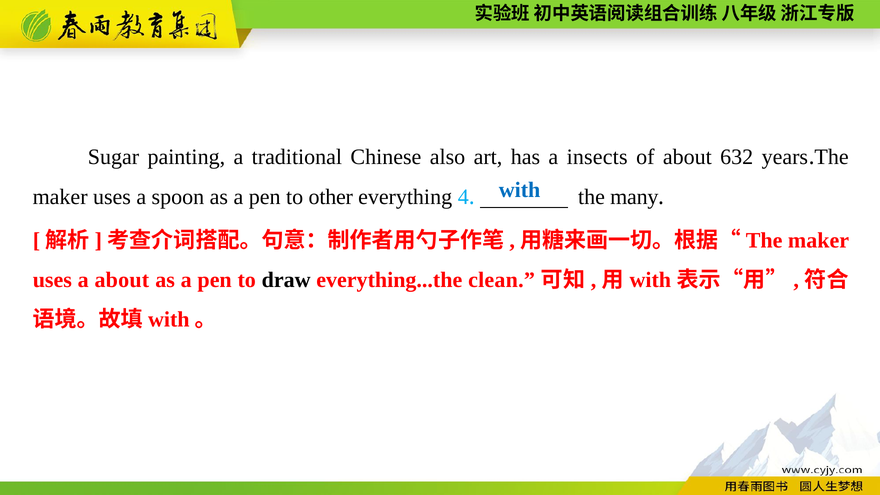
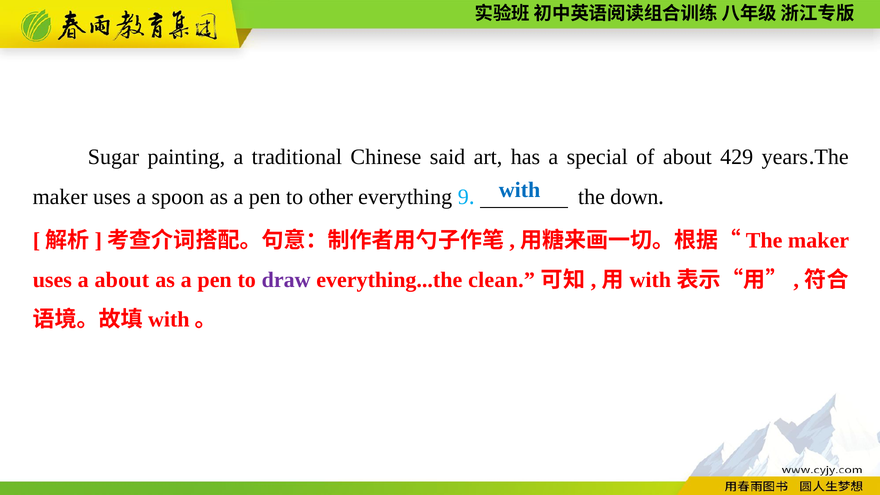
also: also -> said
insects: insects -> special
632: 632 -> 429
4: 4 -> 9
many: many -> down
draw colour: black -> purple
